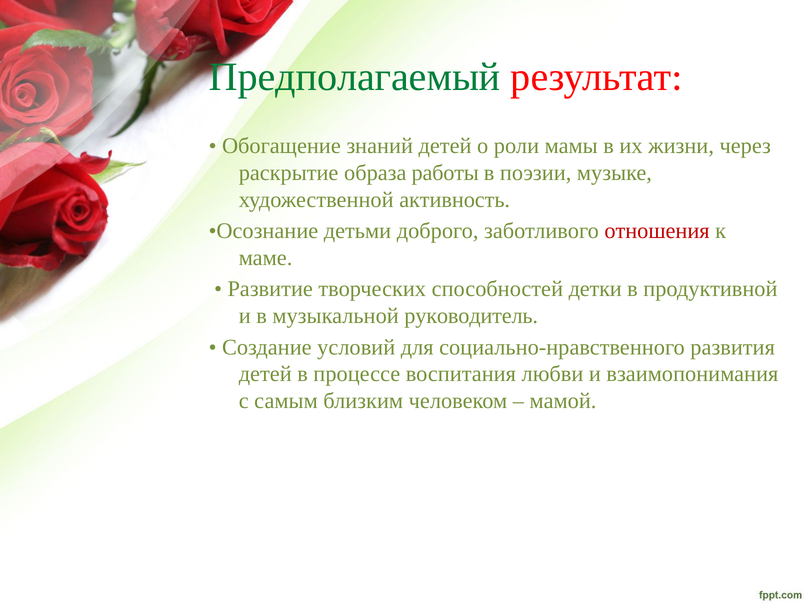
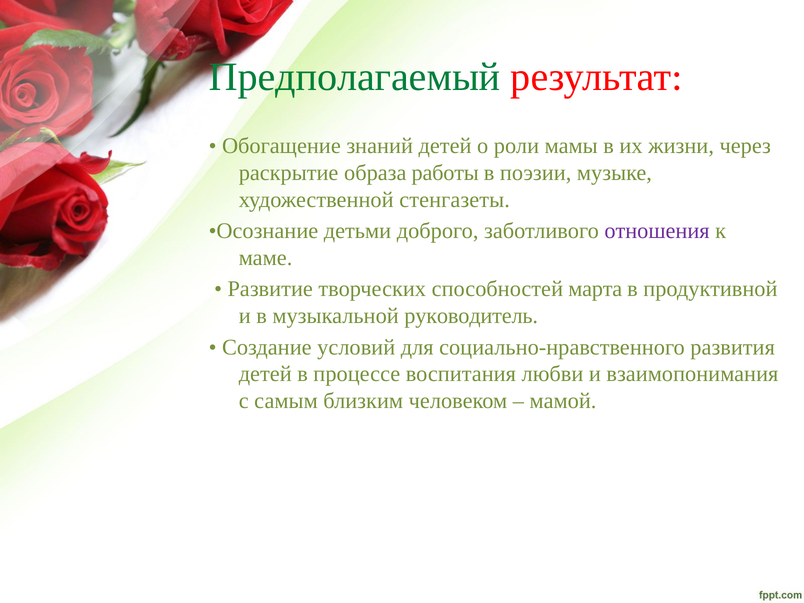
активность: активность -> стенгазеты
отношения colour: red -> purple
детки: детки -> марта
